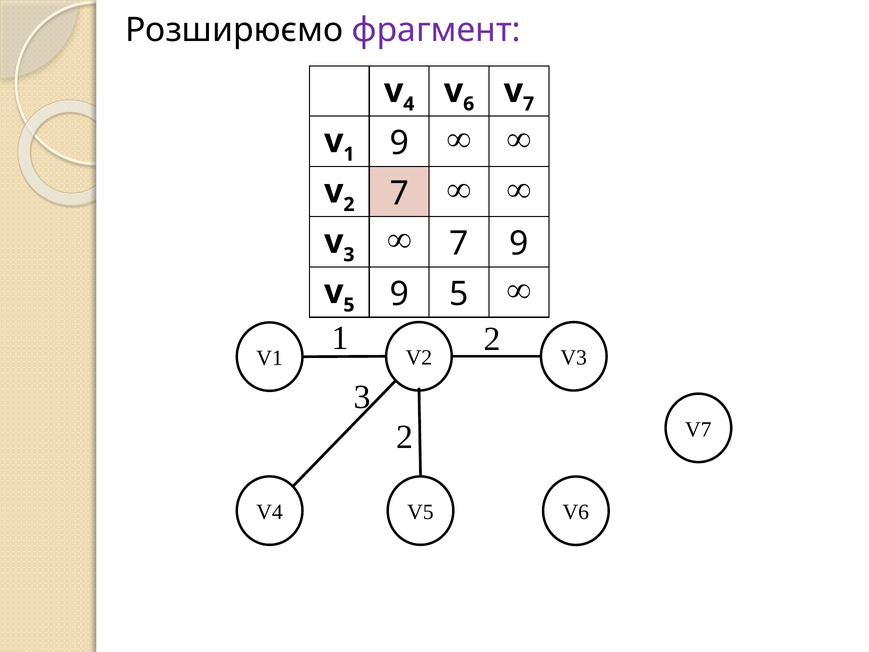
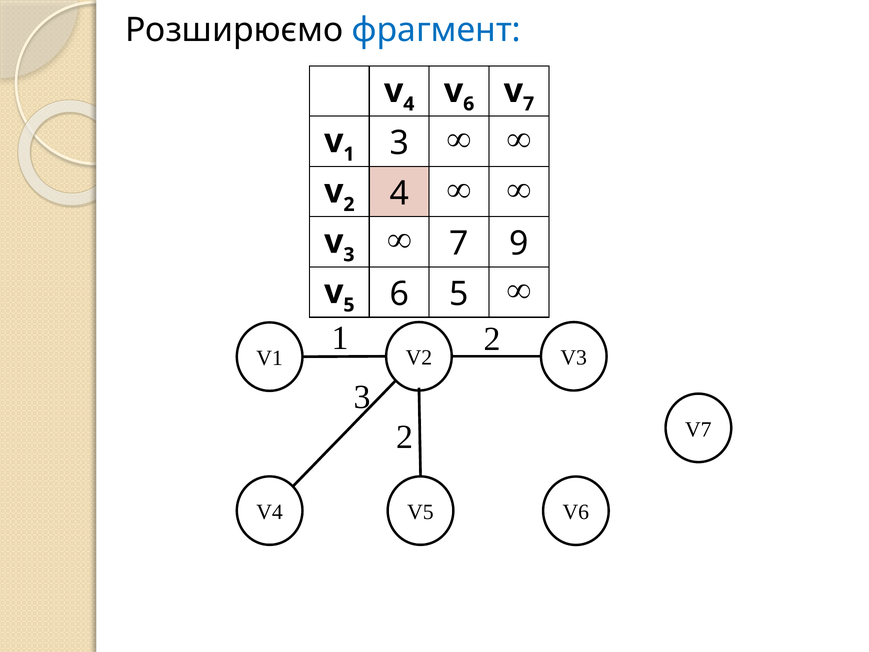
фрагмент colour: purple -> blue
9 at (399, 143): 9 -> 3
7 at (399, 193): 7 -> 4
5 9: 9 -> 6
